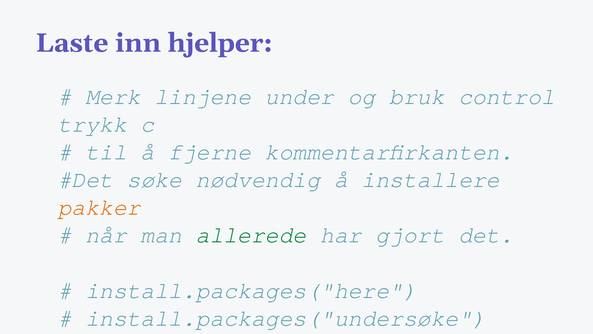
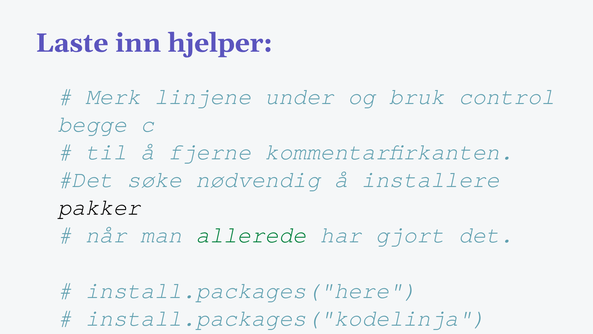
trykk: trykk -> begge
pakker colour: orange -> black
install.packages("undersøke: install.packages("undersøke -> install.packages("kodelinja
